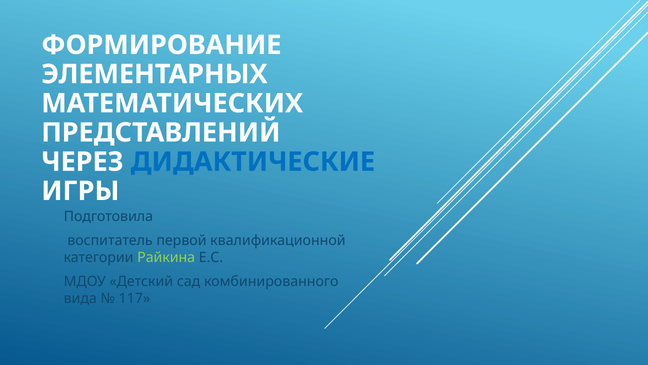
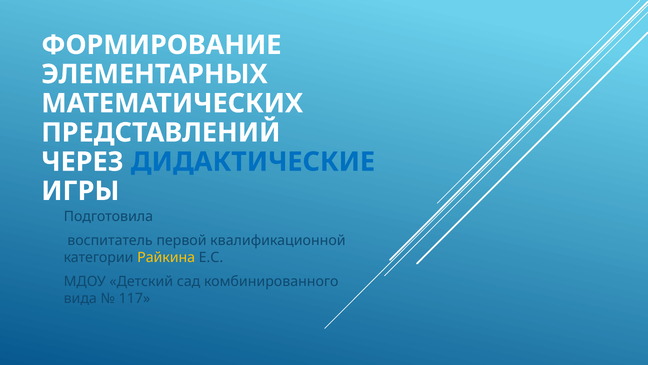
Райкина colour: light green -> yellow
